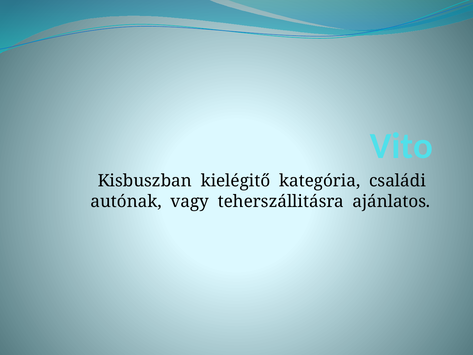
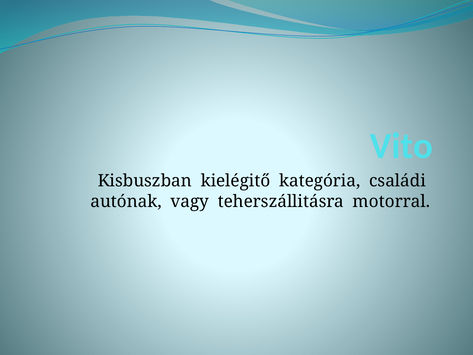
ajánlatos: ajánlatos -> motorral
